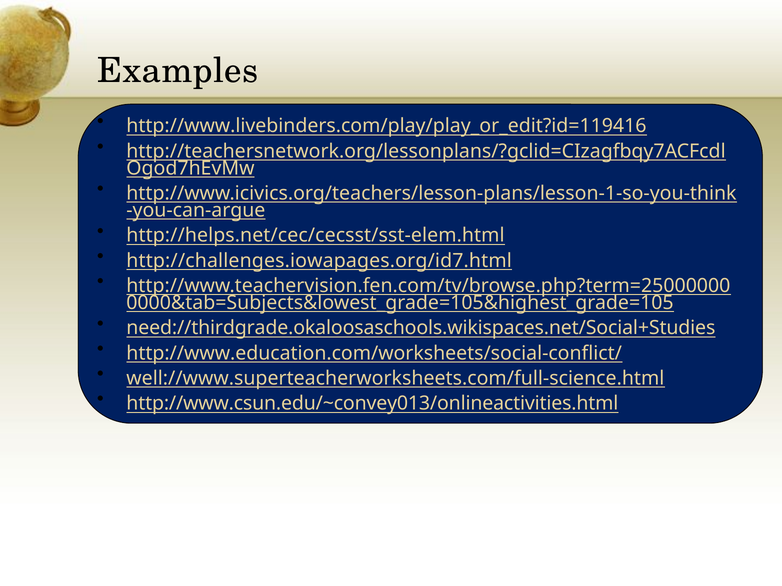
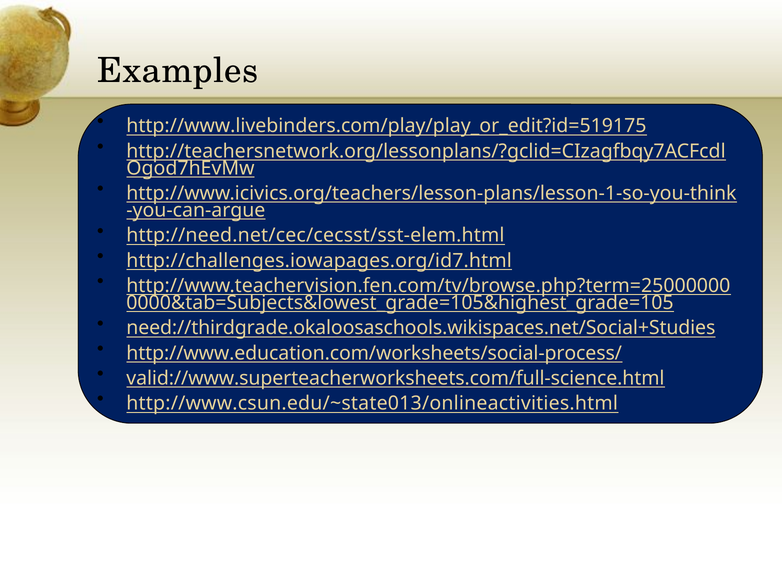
http://www.livebinders.com/play/play_or_edit?id=119416: http://www.livebinders.com/play/play_or_edit?id=119416 -> http://www.livebinders.com/play/play_or_edit?id=519175
http://helps.net/cec/cecsst/sst-elem.html: http://helps.net/cec/cecsst/sst-elem.html -> http://need.net/cec/cecsst/sst-elem.html
http://www.education.com/worksheets/social-conflict/: http://www.education.com/worksheets/social-conflict/ -> http://www.education.com/worksheets/social-process/
well://www.superteacherworksheets.com/full-science.html: well://www.superteacherworksheets.com/full-science.html -> valid://www.superteacherworksheets.com/full-science.html
http://www.csun.edu/~convey013/onlineactivities.html: http://www.csun.edu/~convey013/onlineactivities.html -> http://www.csun.edu/~state013/onlineactivities.html
